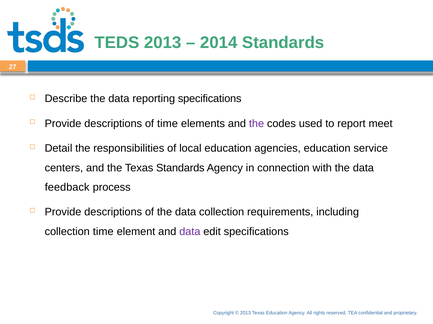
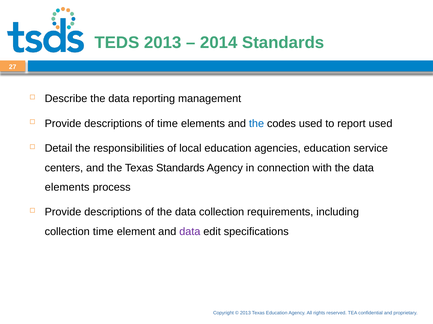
reporting specifications: specifications -> management
the at (256, 124) colour: purple -> blue
report meet: meet -> used
feedback at (67, 188): feedback -> elements
